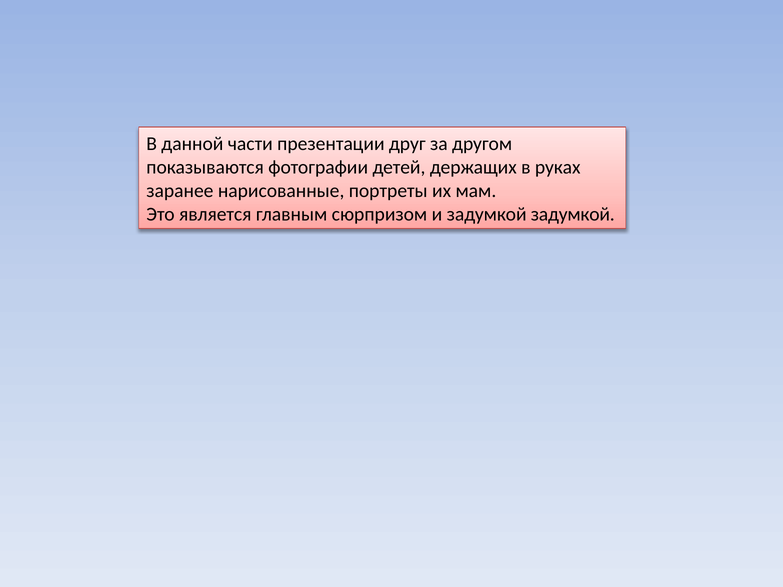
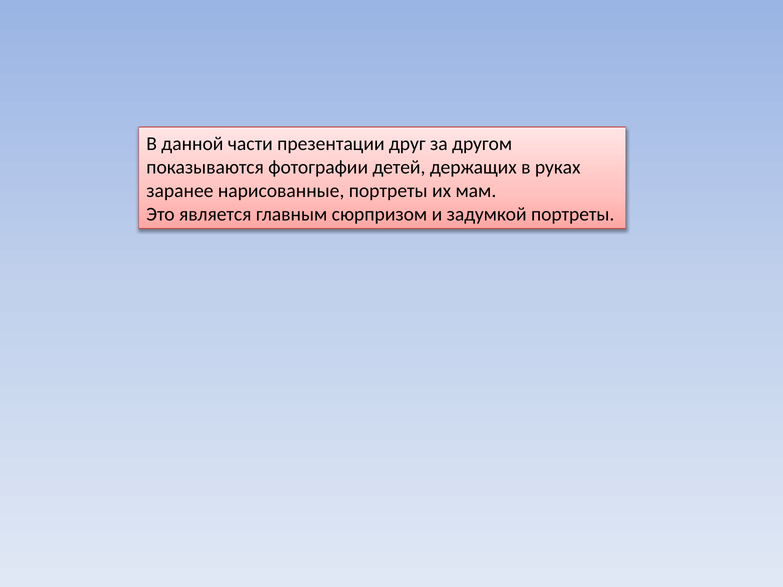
задумкой задумкой: задумкой -> портреты
